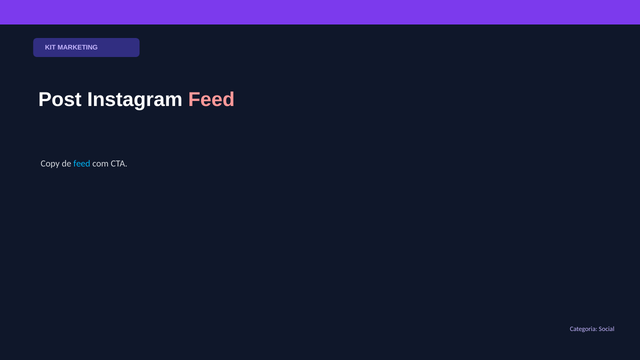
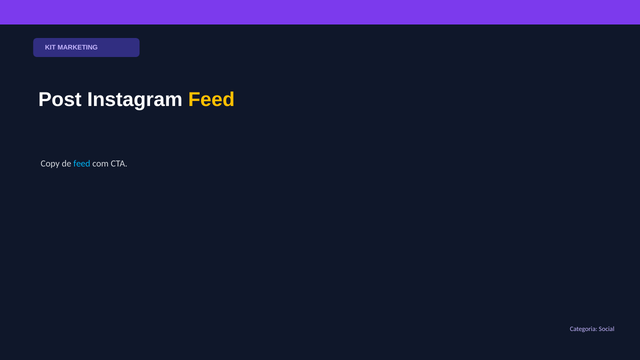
Feed at (211, 100) colour: pink -> yellow
